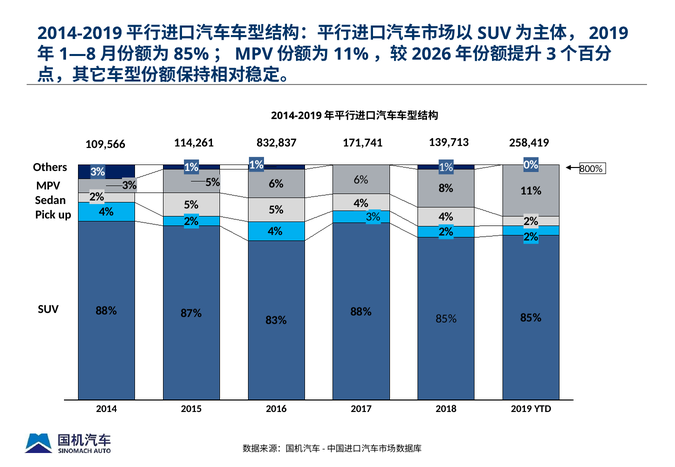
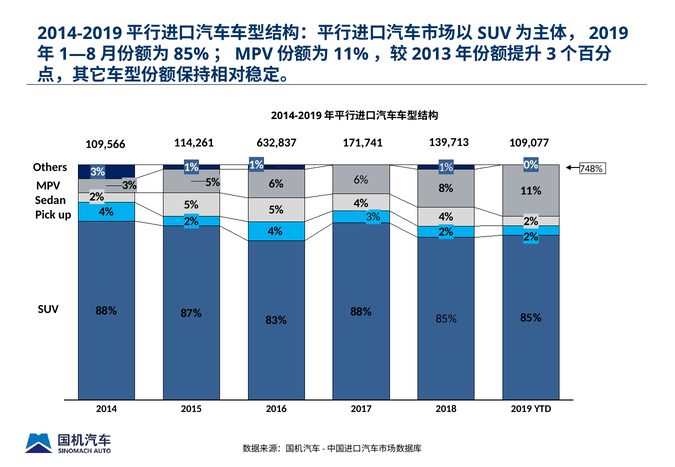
2026: 2026 -> 2013
832,837: 832,837 -> 632,837
258,419: 258,419 -> 109,077
800%: 800% -> 748%
